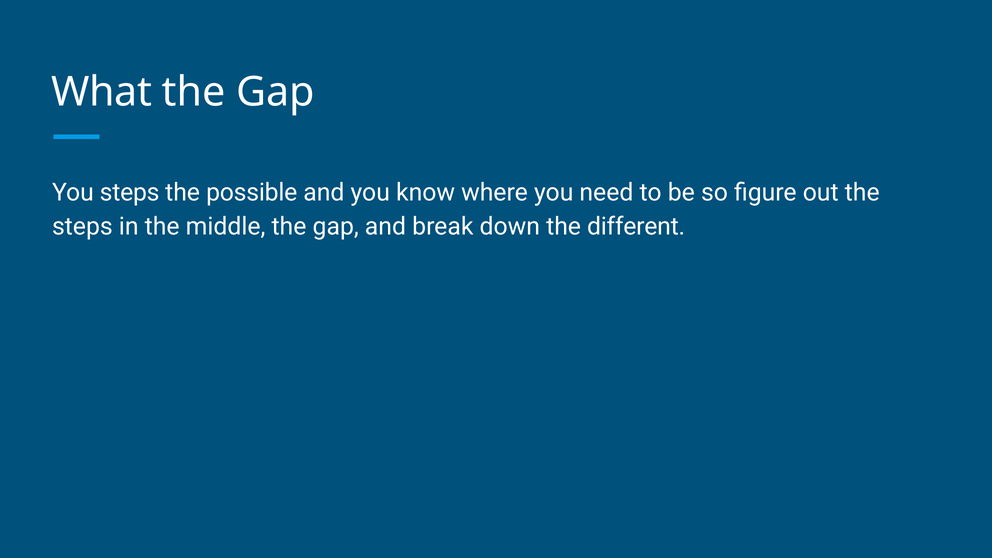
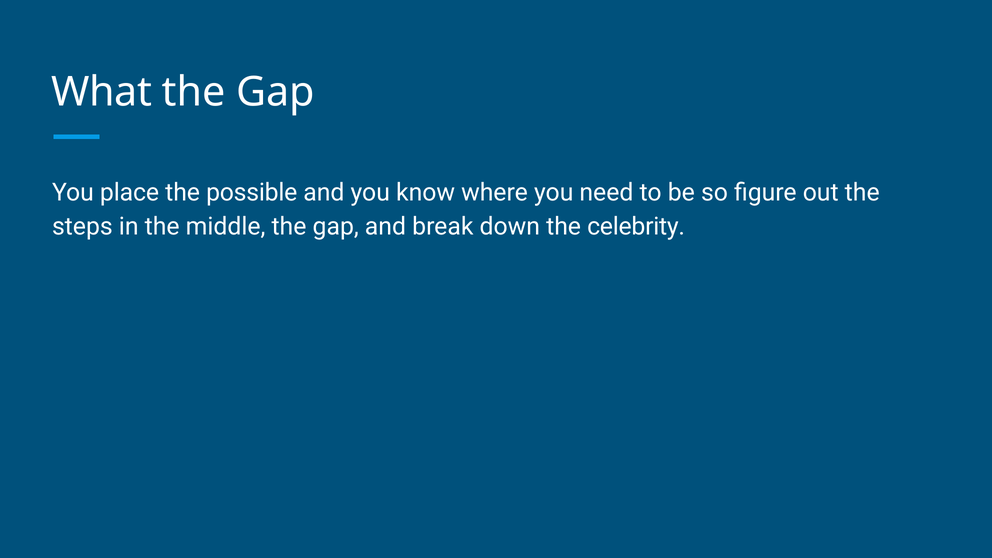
You steps: steps -> place
different: different -> celebrity
